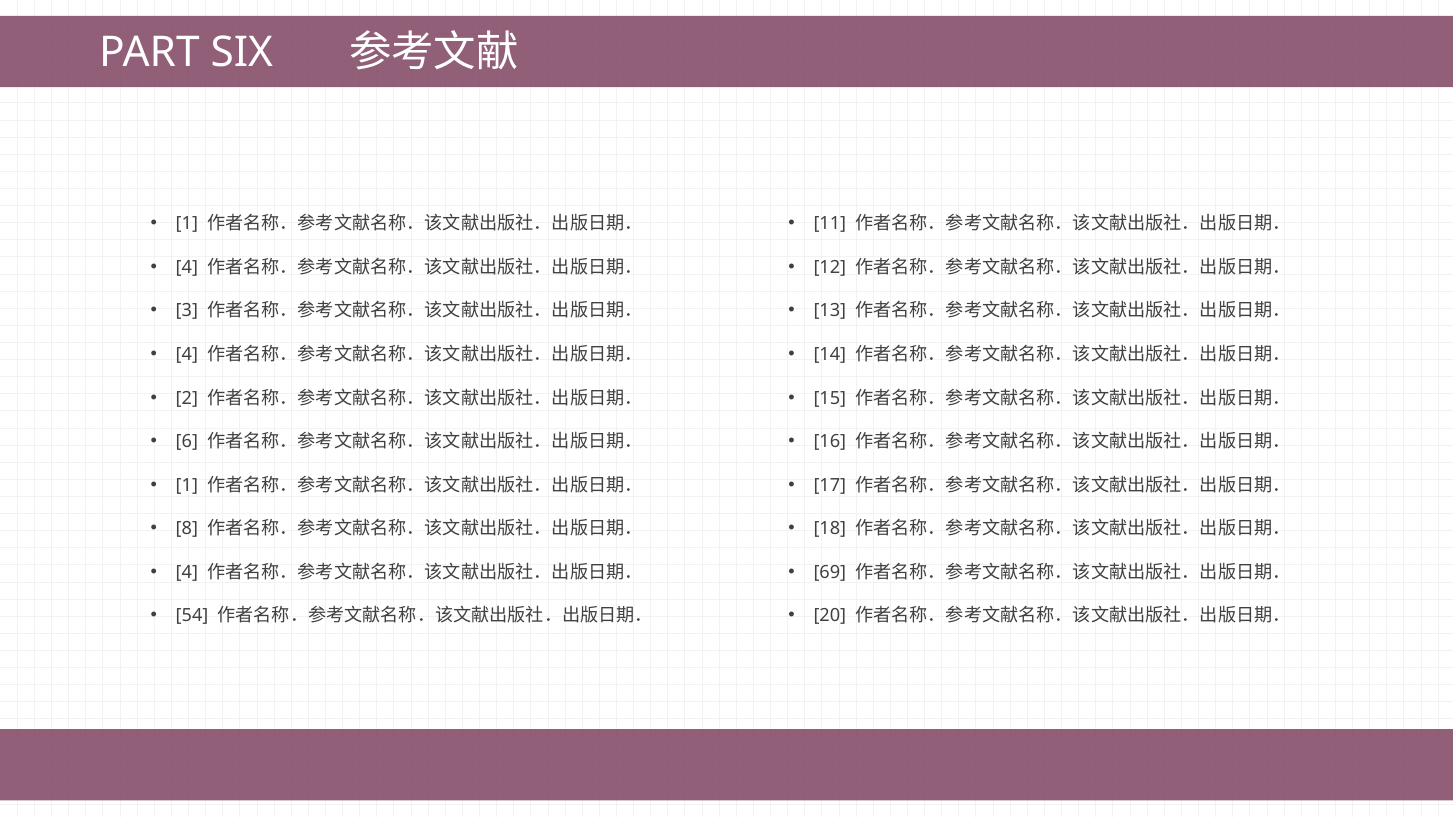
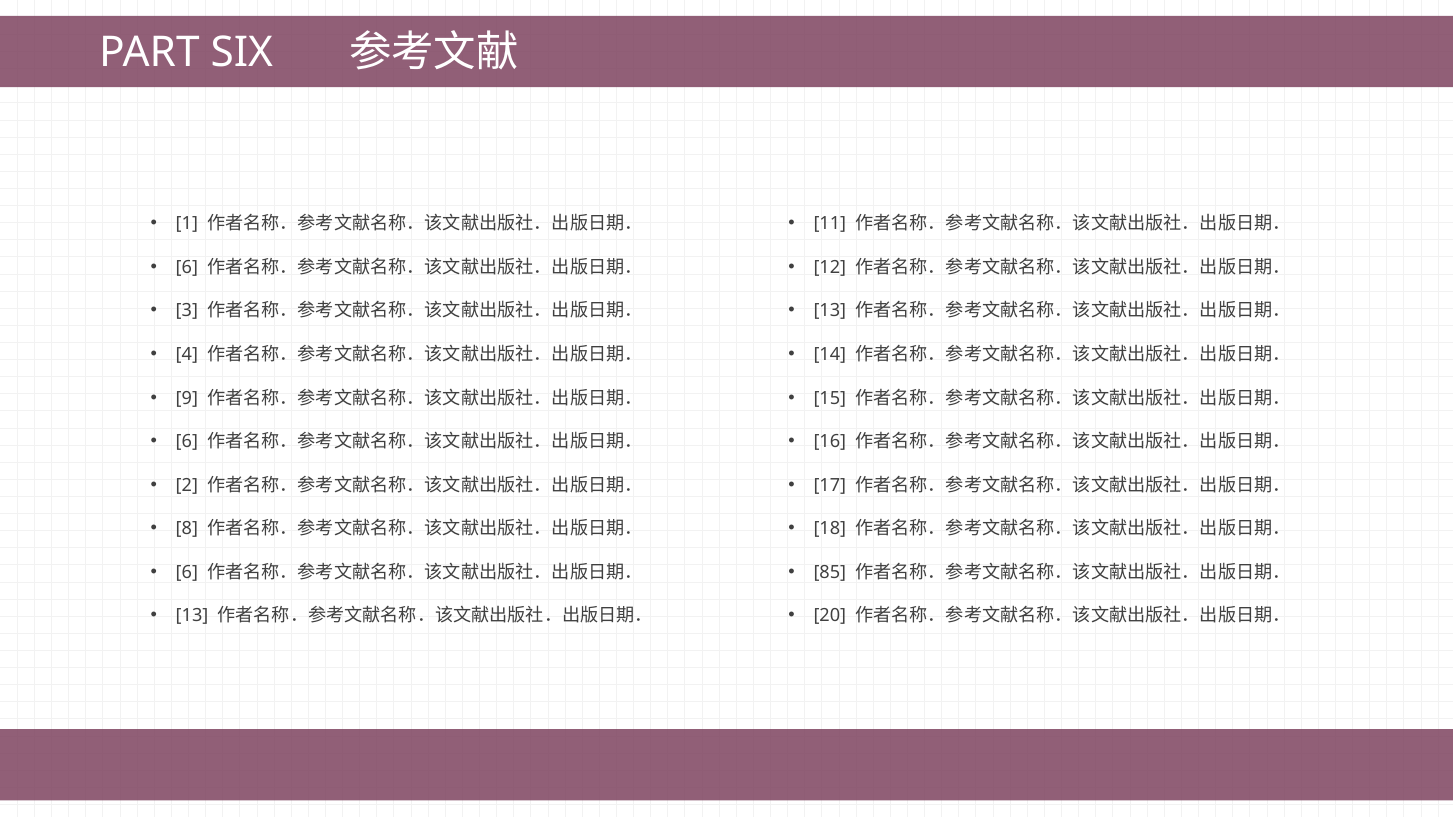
4 at (187, 267): 4 -> 6
2: 2 -> 9
1 at (187, 485): 1 -> 2
4 at (187, 573): 4 -> 6
69: 69 -> 85
54 at (192, 616): 54 -> 13
